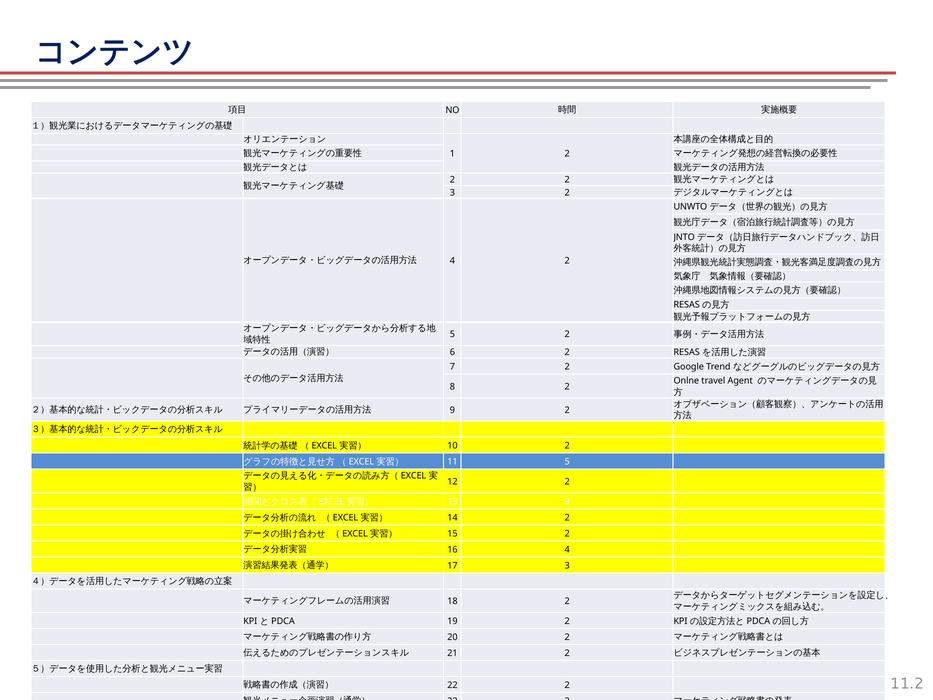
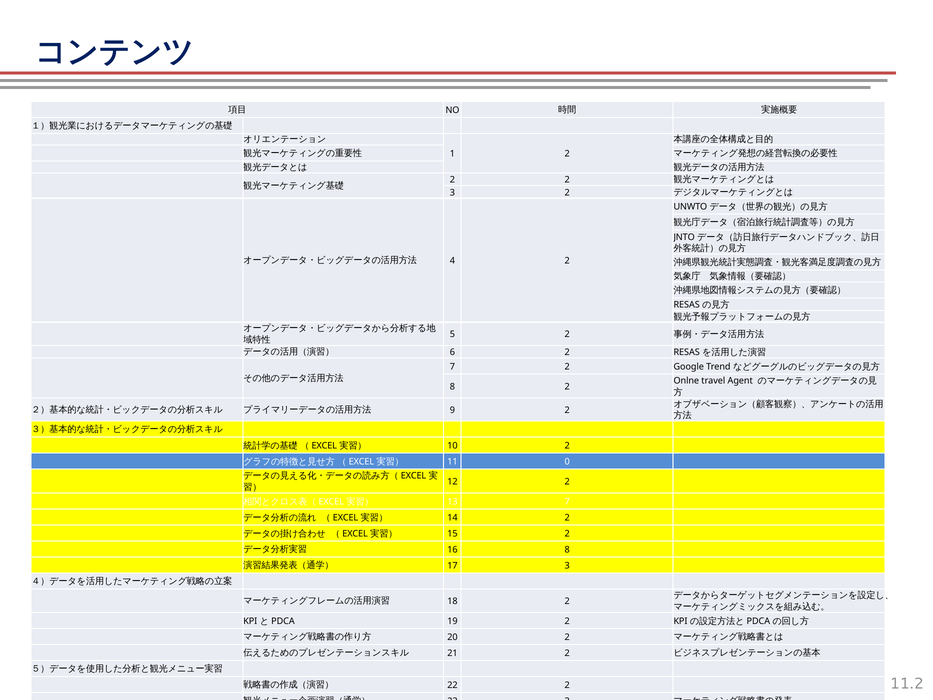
11 5: 5 -> 0
13 9: 9 -> 7
16 4: 4 -> 8
